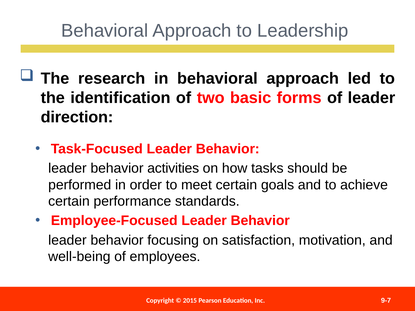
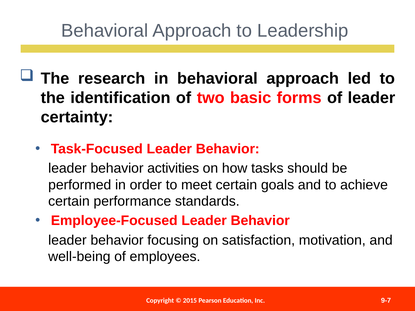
direction: direction -> certainty
